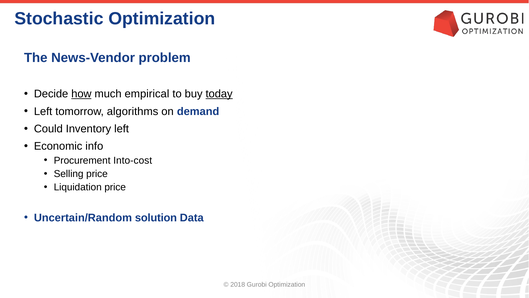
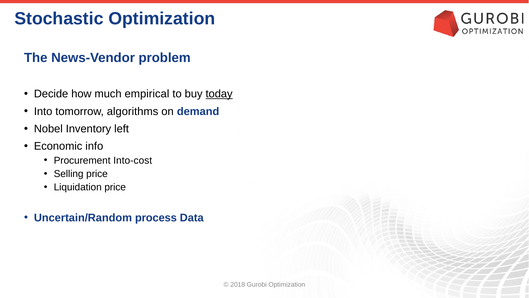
how underline: present -> none
Left at (43, 111): Left -> Into
Could: Could -> Nobel
solution: solution -> process
